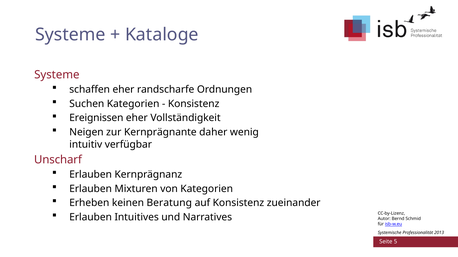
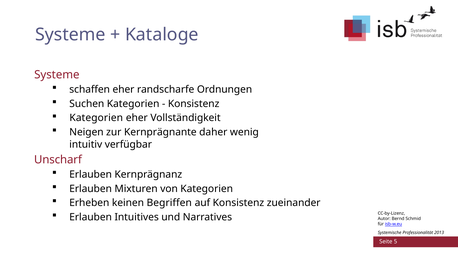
Ereignissen at (96, 118): Ereignissen -> Kategorien
Beratung: Beratung -> Begriffen
